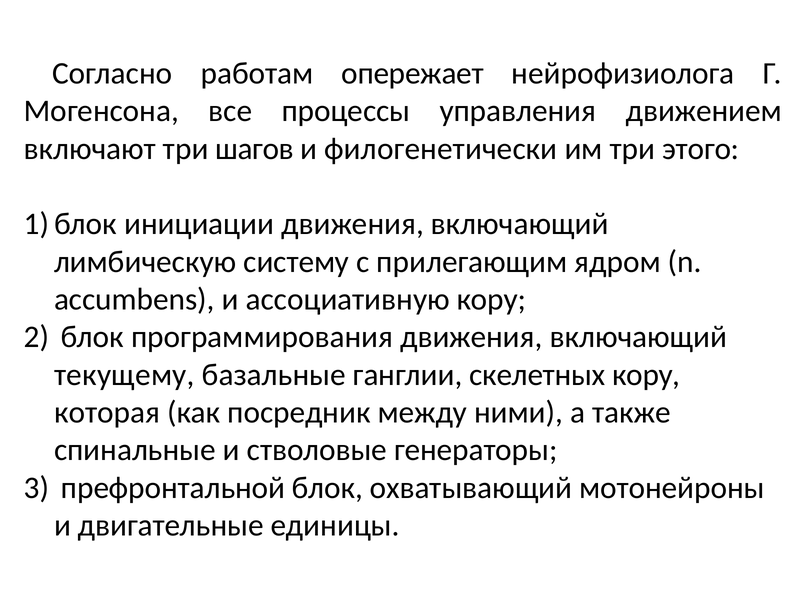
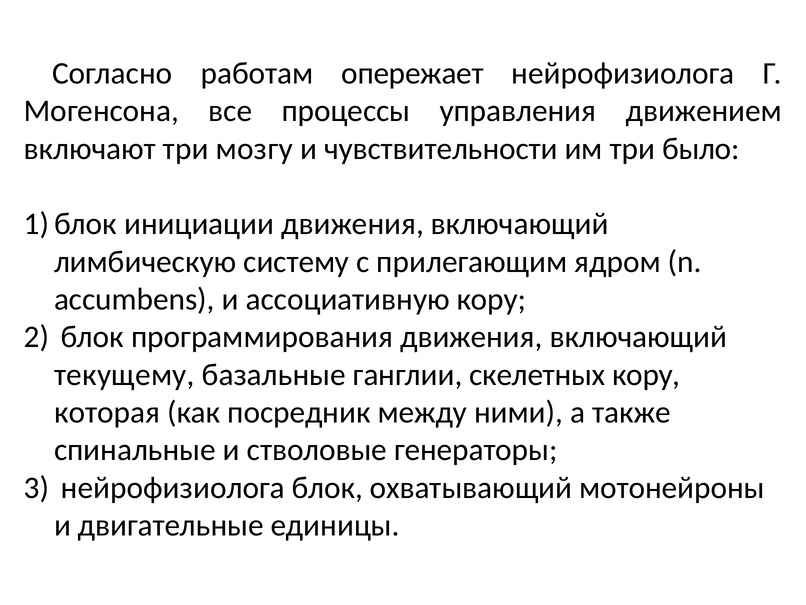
шагов: шагов -> мозгу
филогенетически: филогенетически -> чувствительности
этого: этого -> было
префронтальной at (173, 487): префронтальной -> нейрофизиолога
